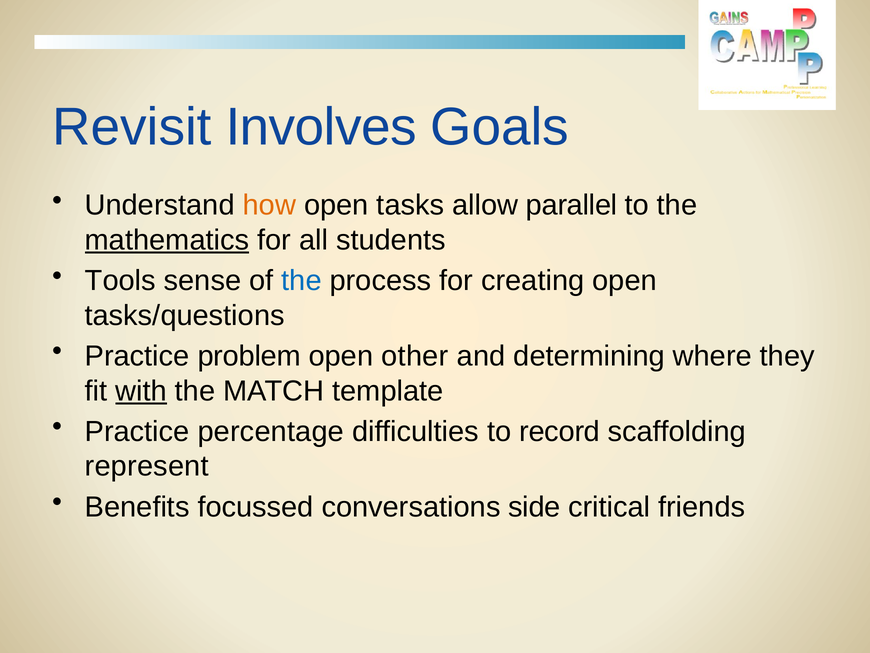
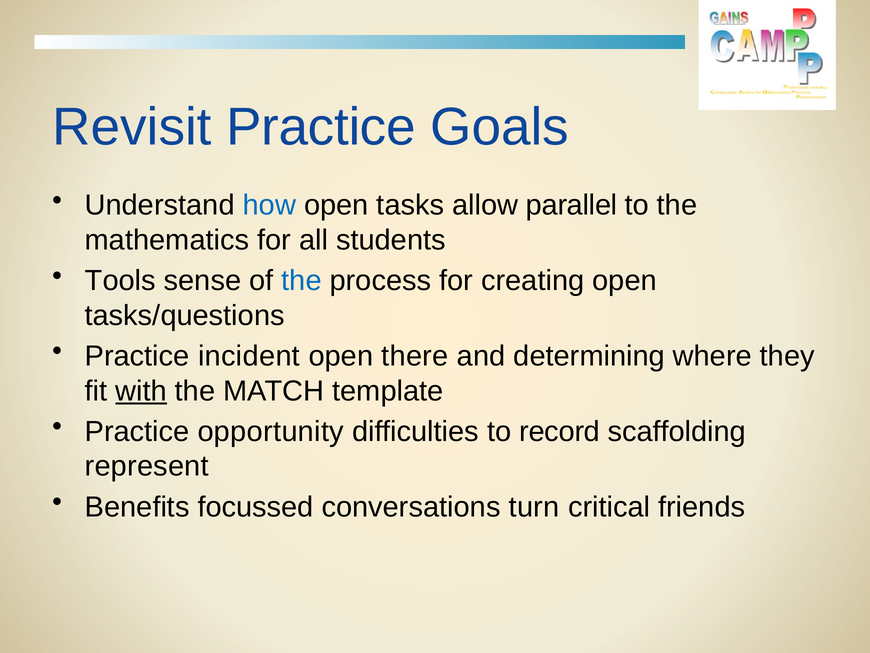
Revisit Involves: Involves -> Practice
how colour: orange -> blue
mathematics underline: present -> none
problem: problem -> incident
other: other -> there
percentage: percentage -> opportunity
side: side -> turn
